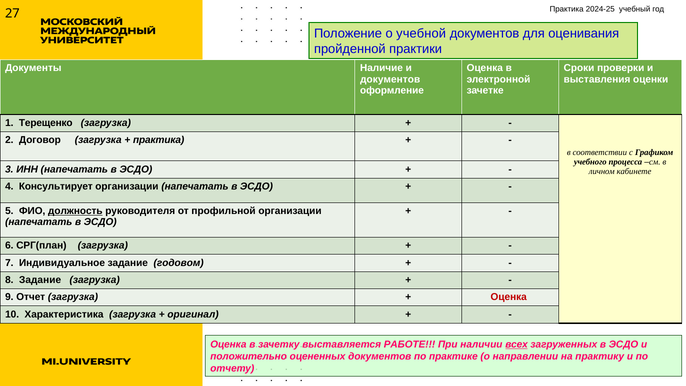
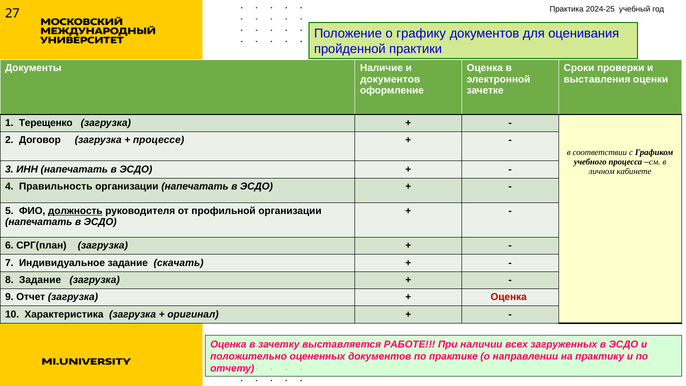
учебной: учебной -> графику
практика at (159, 140): практика -> процессе
Консультирует: Консультирует -> Правильность
годовом: годовом -> скачать
всех underline: present -> none
